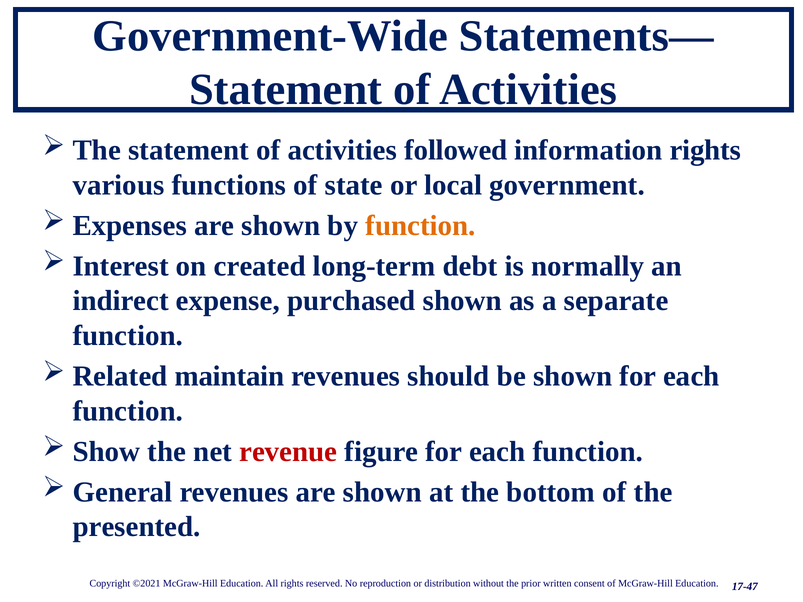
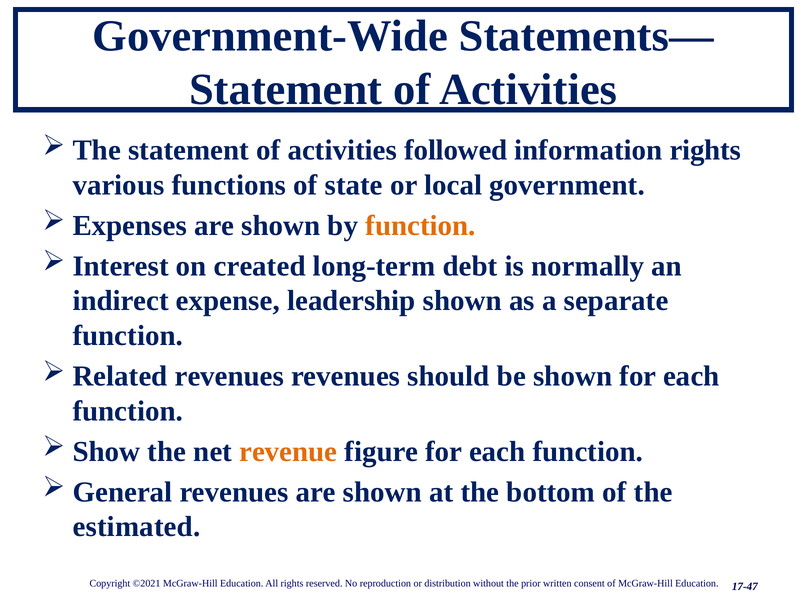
purchased: purchased -> leadership
maintain at (230, 376): maintain -> revenues
revenue colour: red -> orange
presented: presented -> estimated
